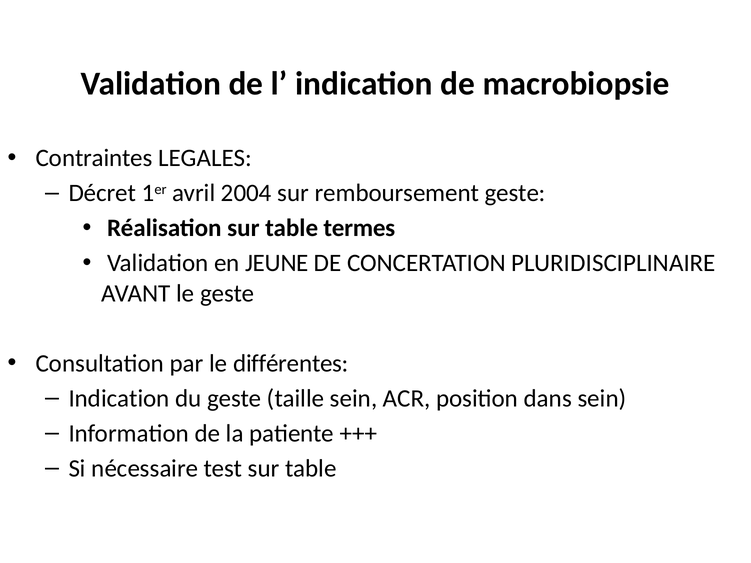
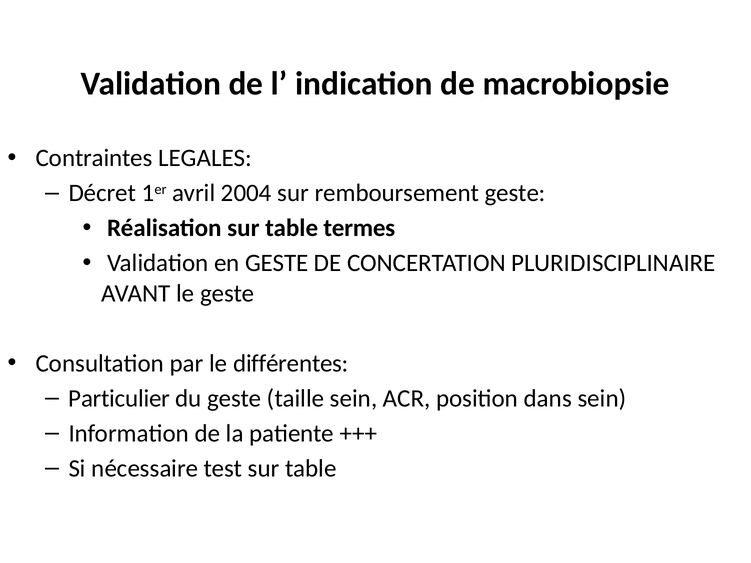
en JEUNE: JEUNE -> GESTE
Indication at (119, 398): Indication -> Particulier
